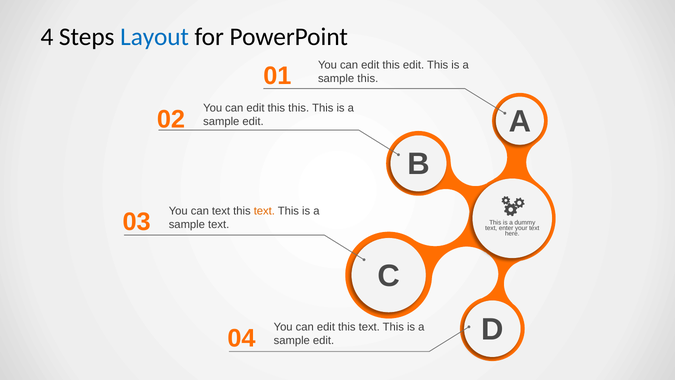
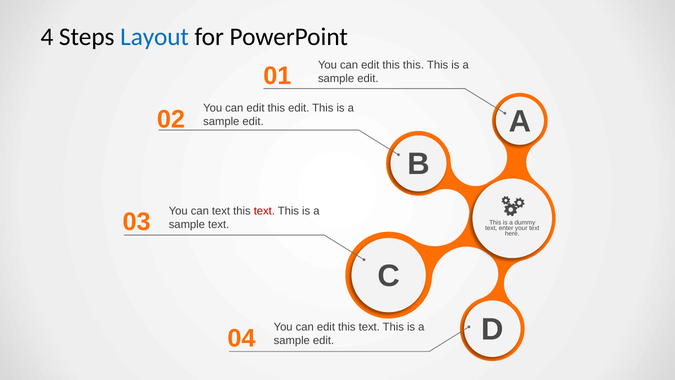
edit this edit: edit -> this
this at (368, 78): this -> edit
edit this this: this -> edit
text at (264, 211) colour: orange -> red
